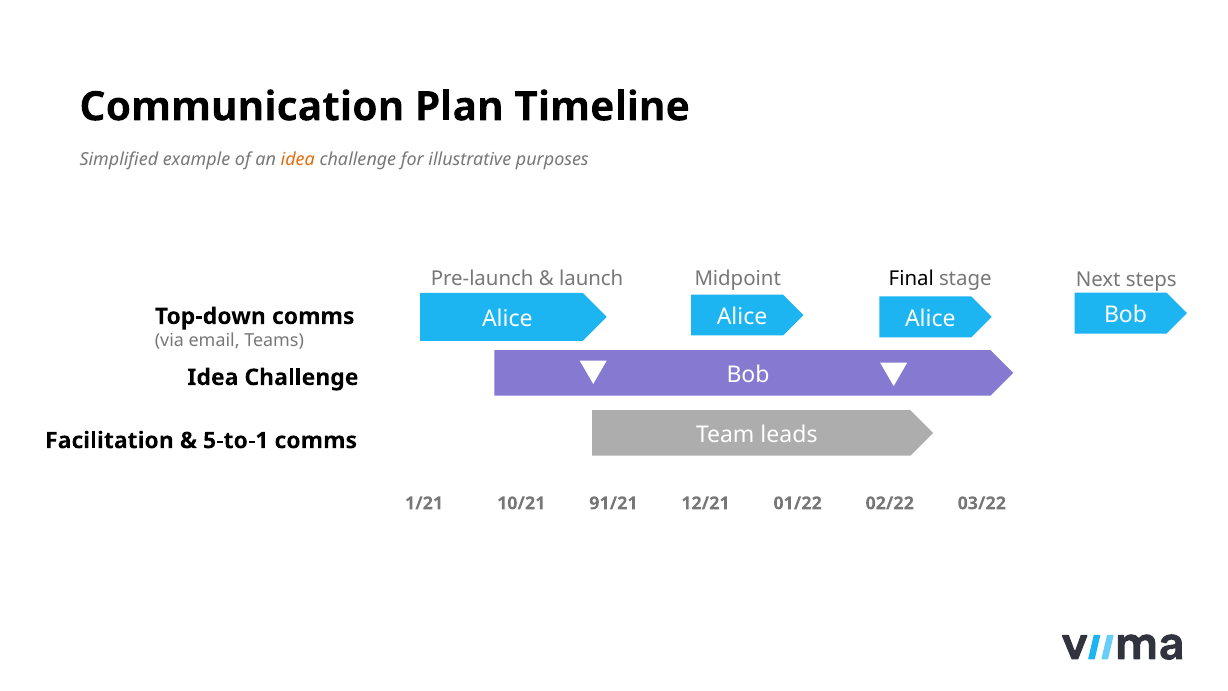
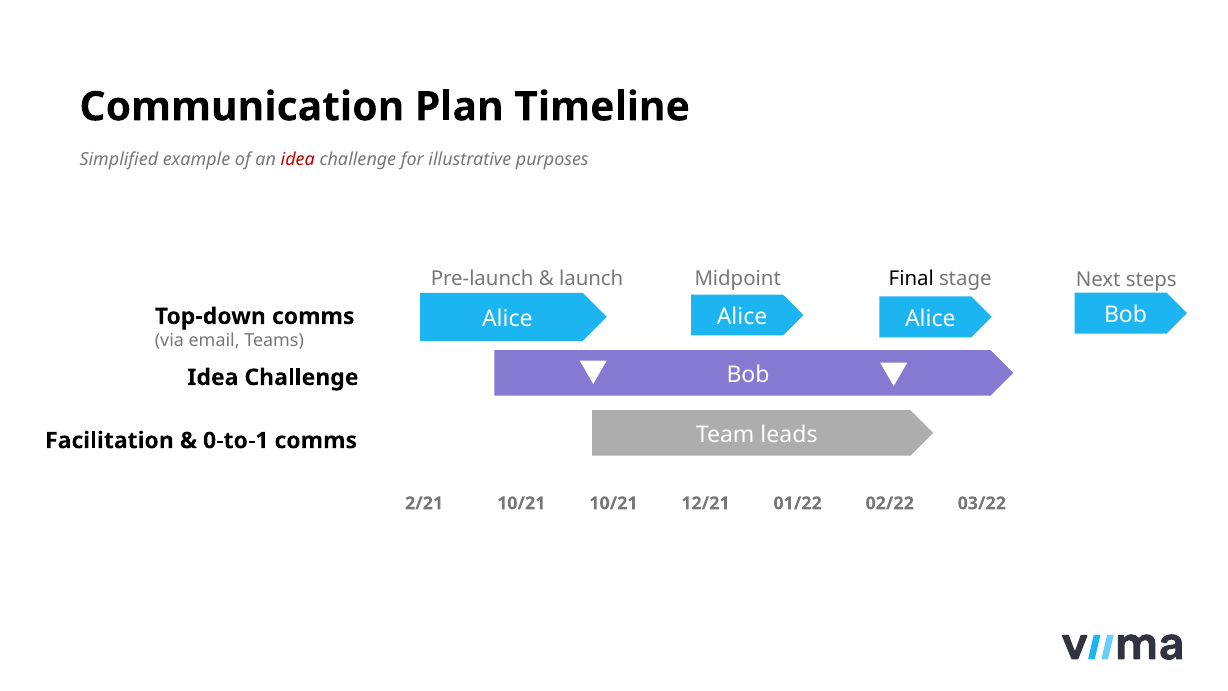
idea at (298, 159) colour: orange -> red
5-to-1: 5-to-1 -> 0-to-1
1/21: 1/21 -> 2/21
10/21 91/21: 91/21 -> 10/21
